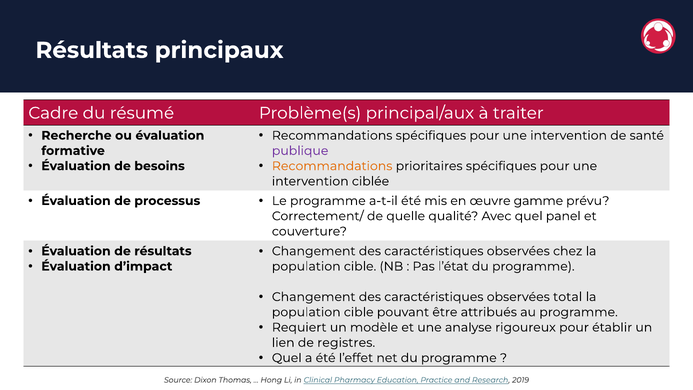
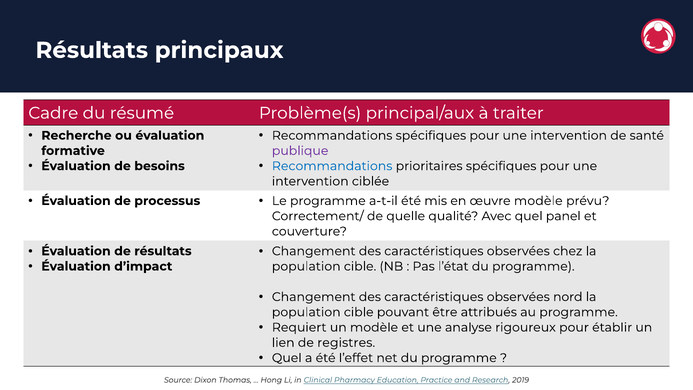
Recommandations at (332, 166) colour: orange -> blue
œuvre gamme: gamme -> modèle
total: total -> nord
